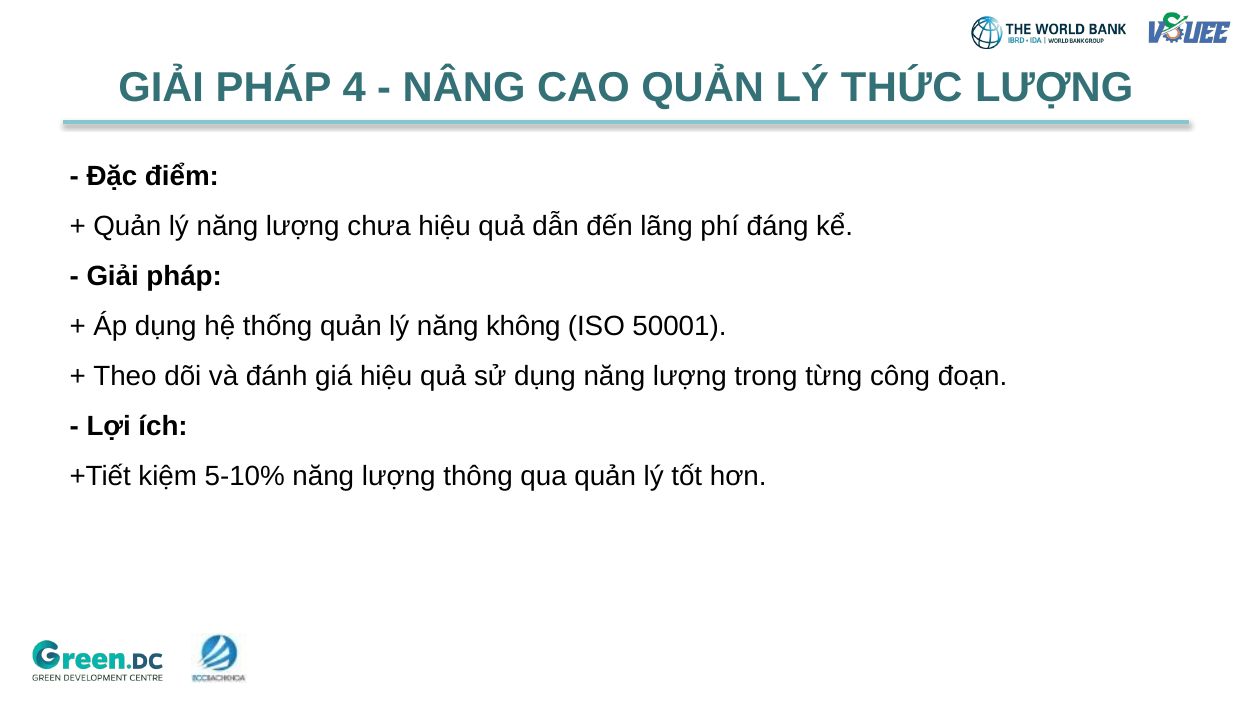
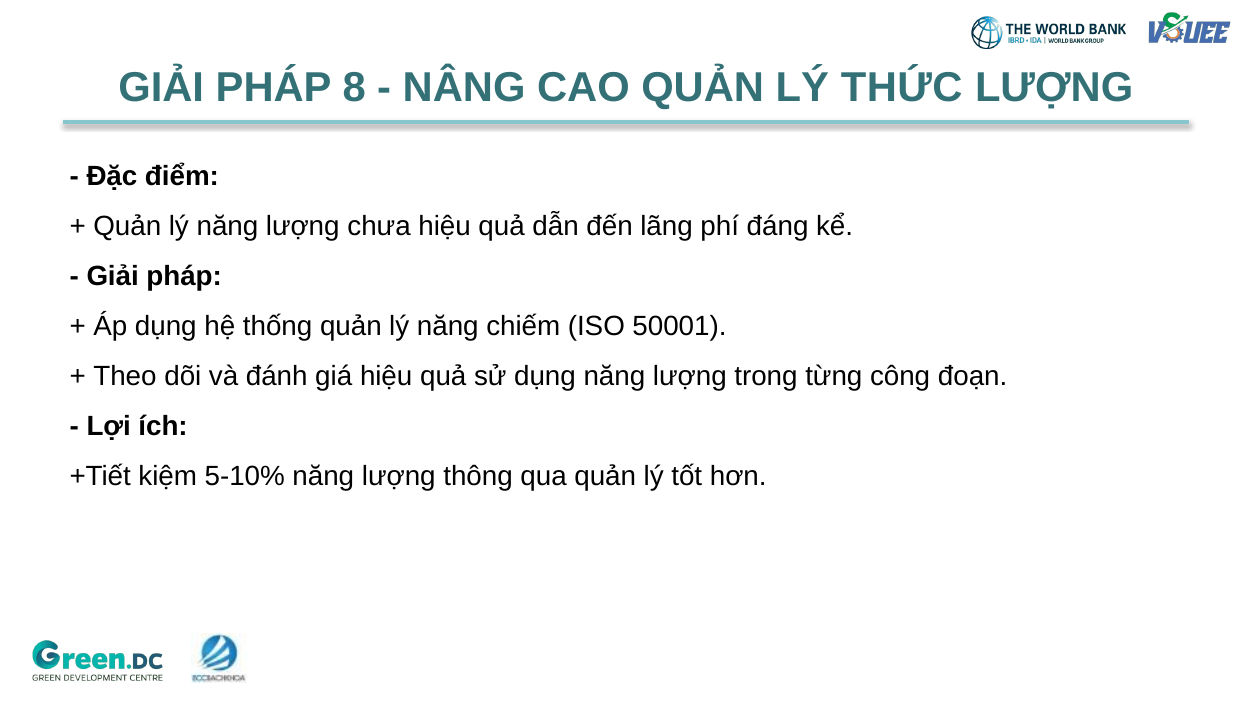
4: 4 -> 8
không: không -> chiếm
